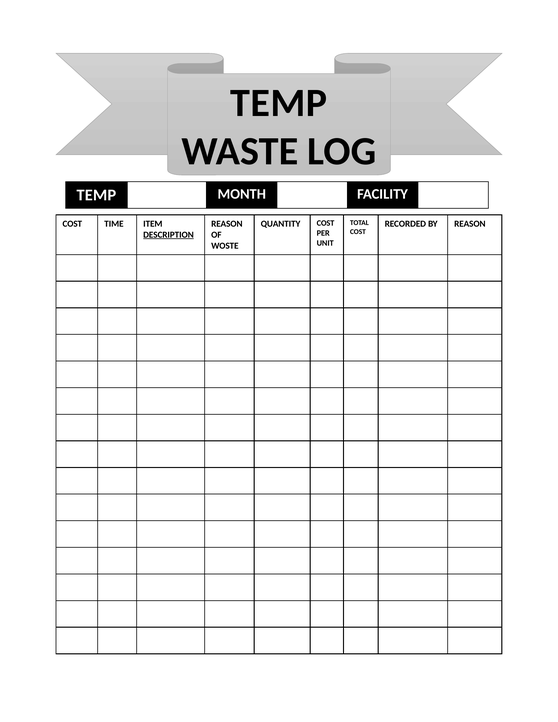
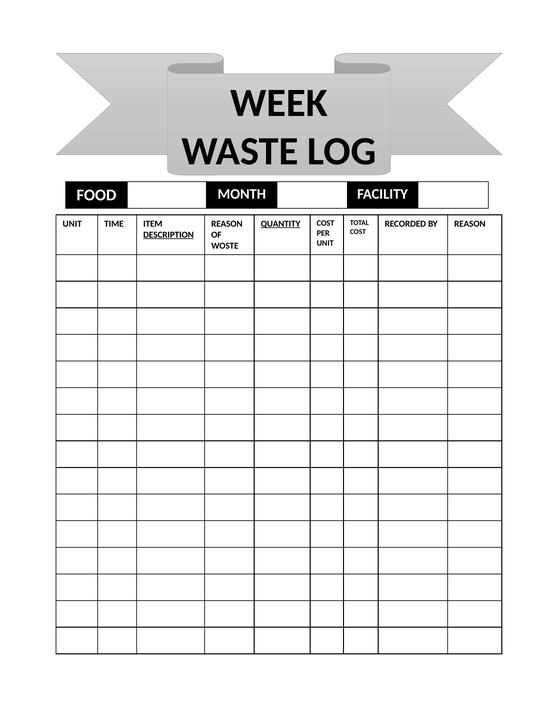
TEMP at (279, 103): TEMP -> WEEK
TEMP at (96, 195): TEMP -> FOOD
COST at (72, 224): COST -> UNIT
QUANTITY underline: none -> present
